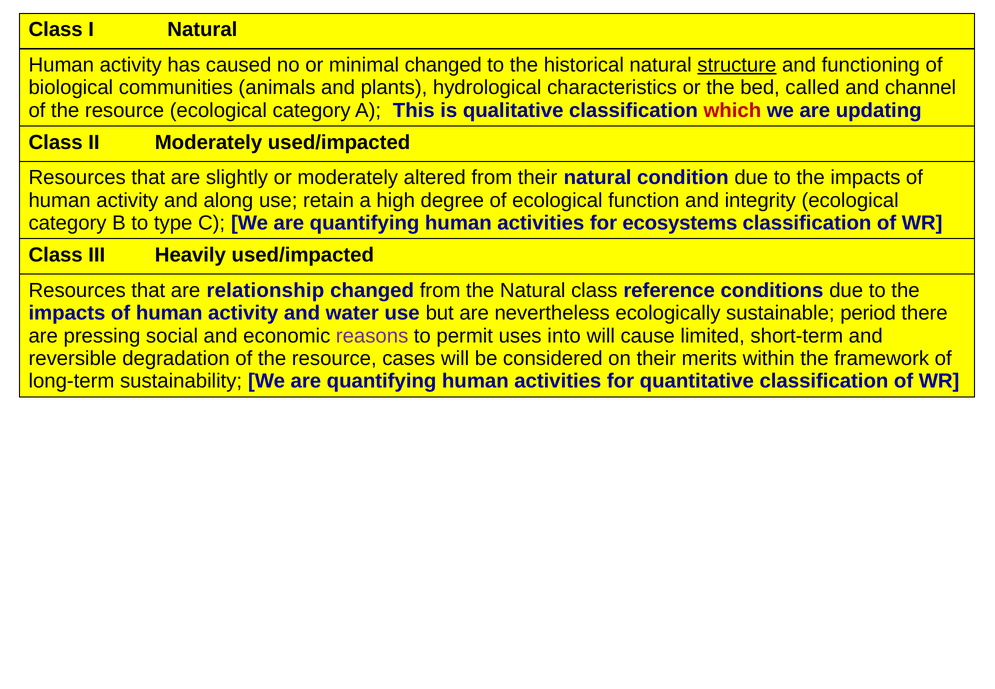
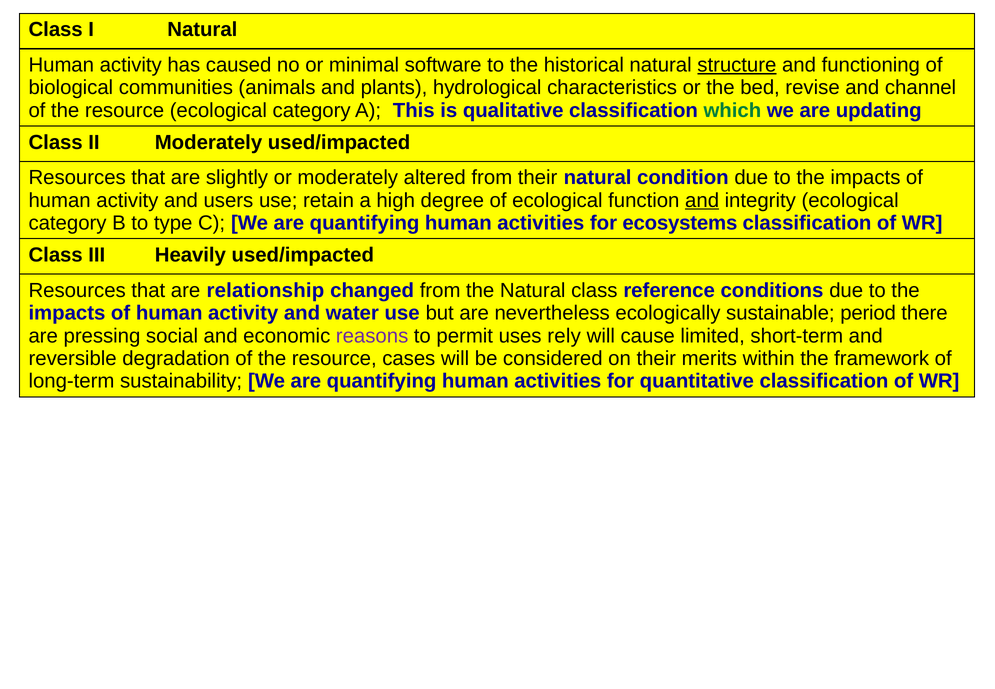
minimal changed: changed -> software
called: called -> revise
which colour: red -> green
along: along -> users
and at (702, 200) underline: none -> present
into: into -> rely
